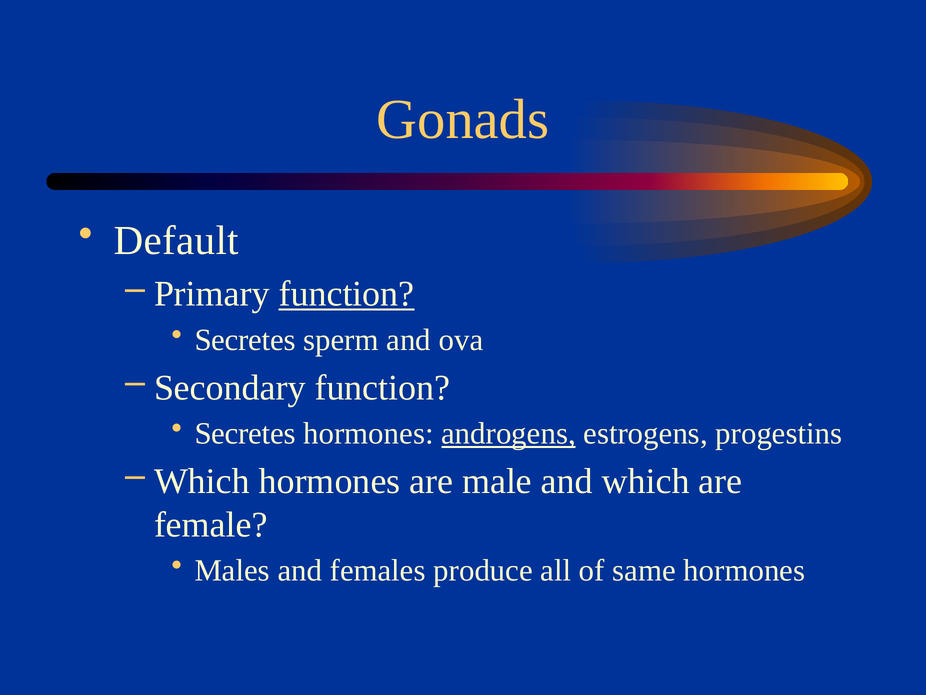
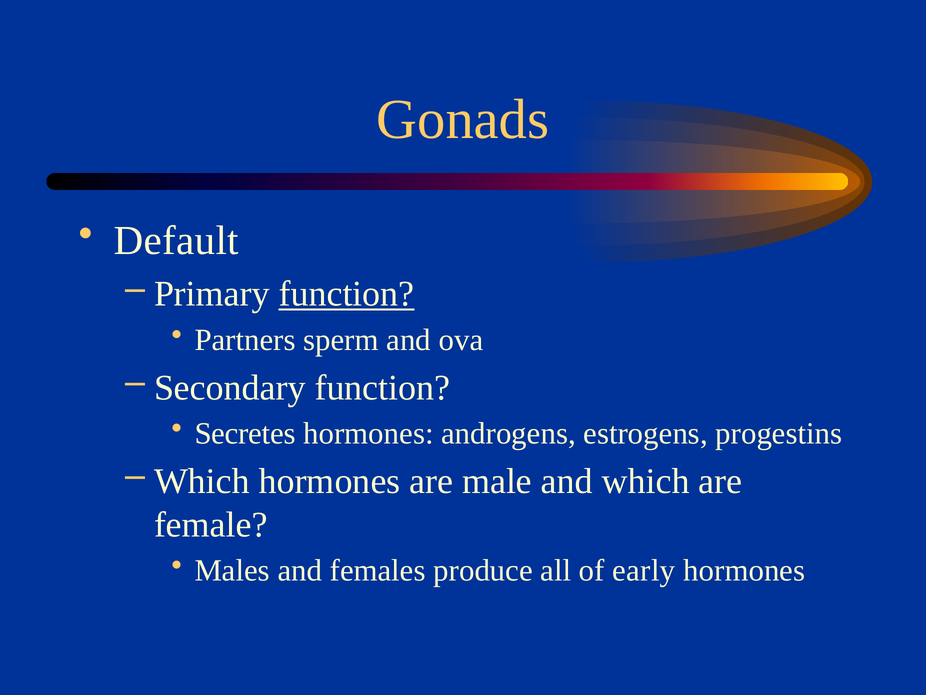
Secretes at (245, 340): Secretes -> Partners
androgens underline: present -> none
same: same -> early
